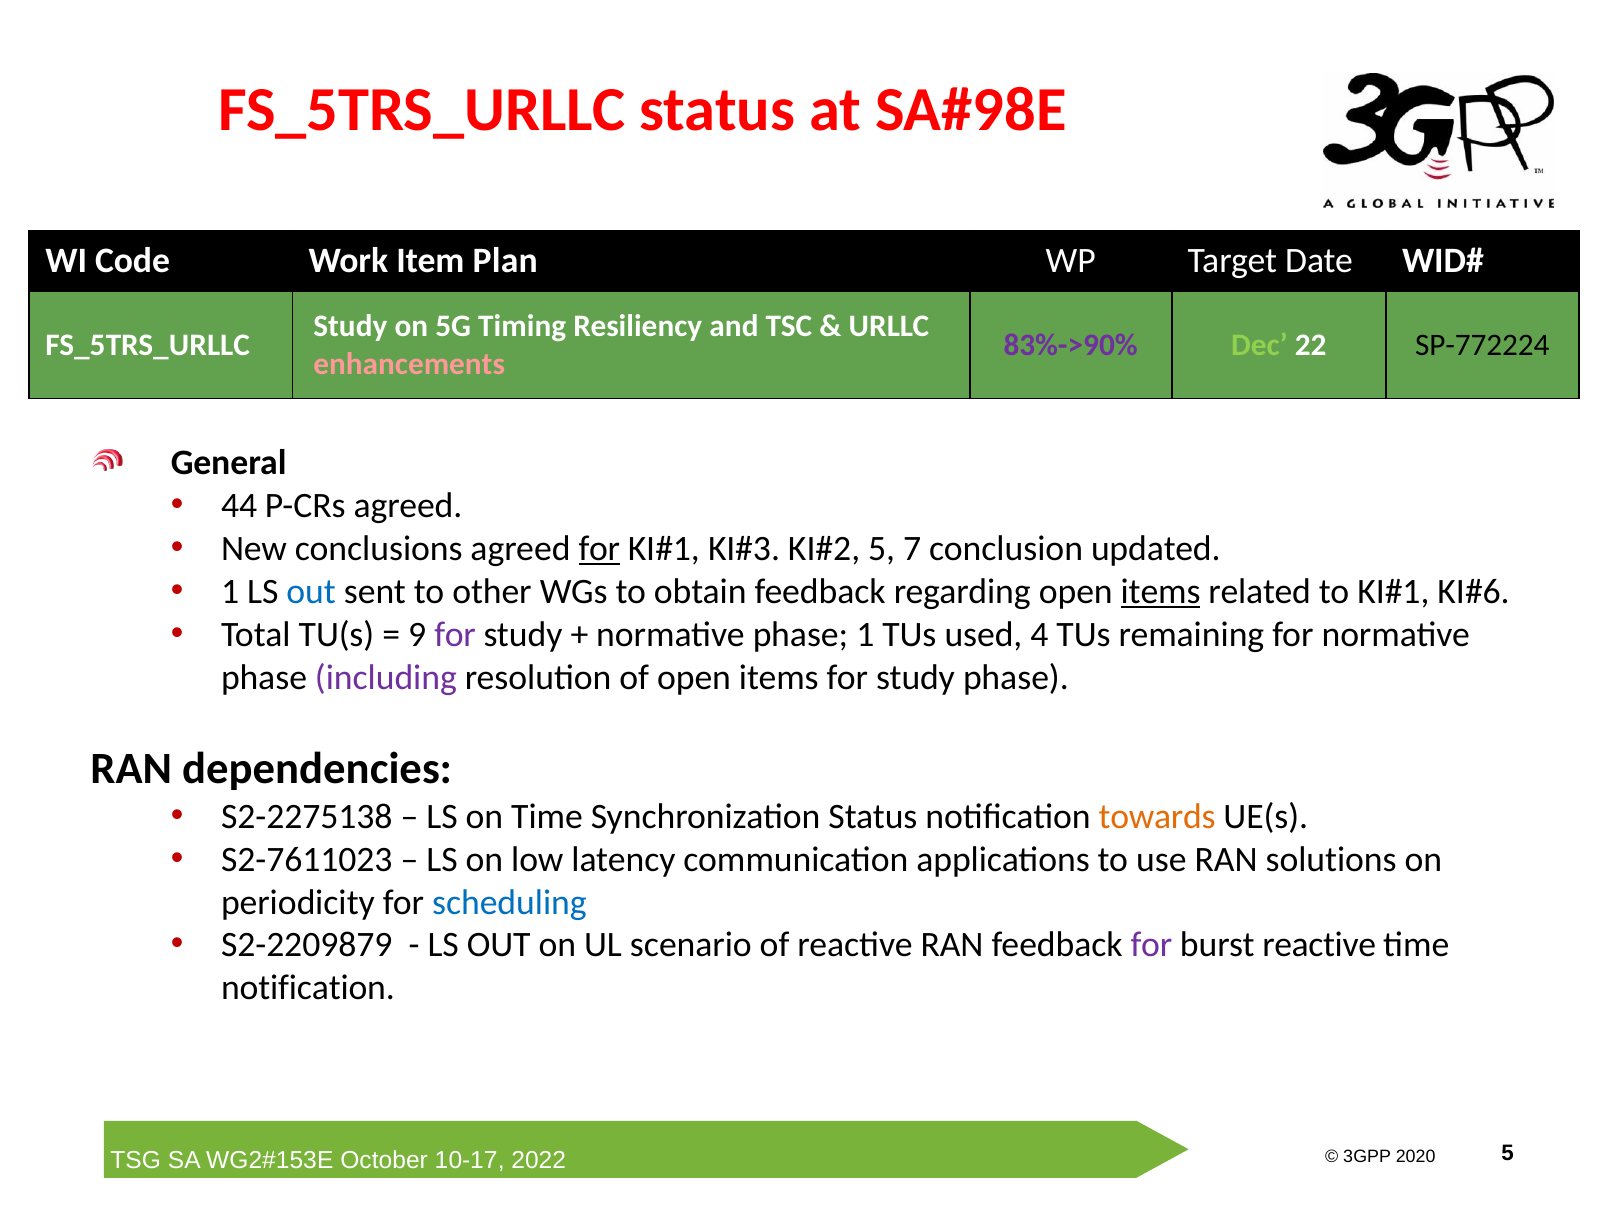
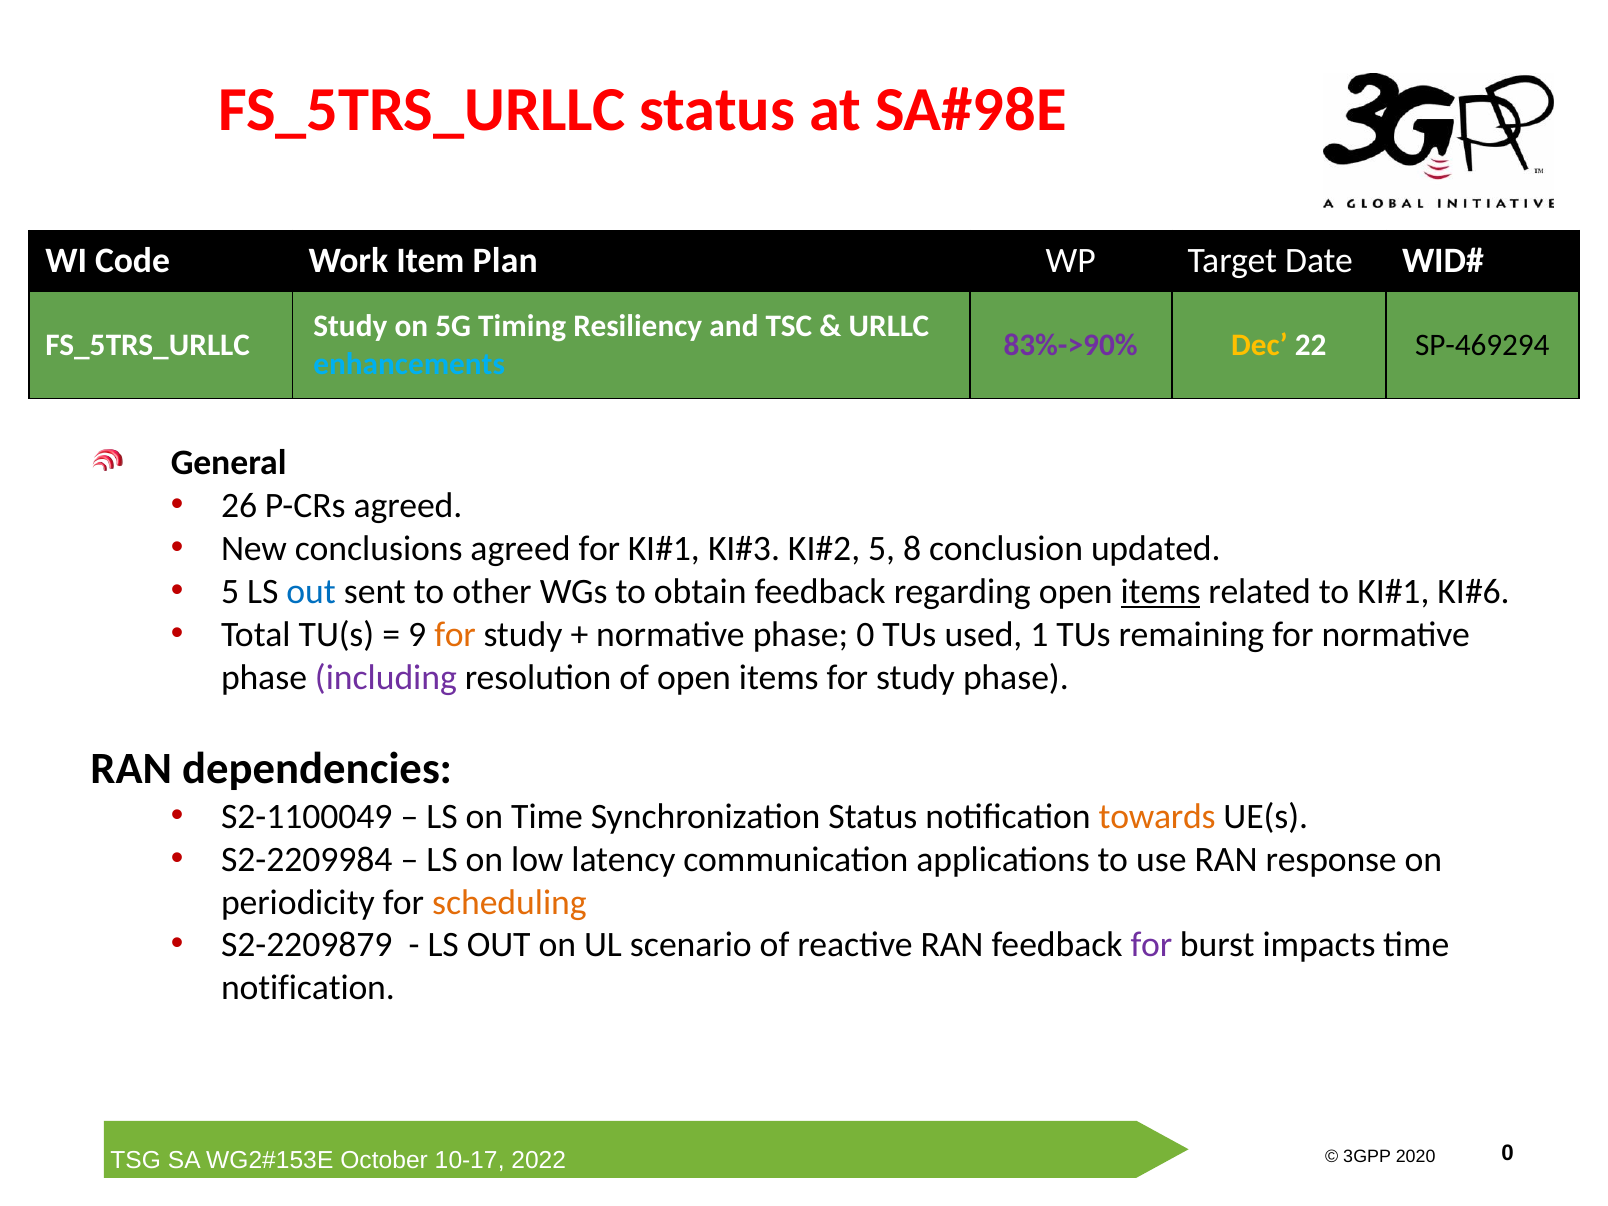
Dec colour: light green -> yellow
SP-772224: SP-772224 -> SP-469294
enhancements colour: pink -> light blue
44: 44 -> 26
for at (599, 549) underline: present -> none
7: 7 -> 8
1 at (230, 592): 1 -> 5
for at (455, 634) colour: purple -> orange
phase 1: 1 -> 0
4: 4 -> 1
S2-2275138: S2-2275138 -> S2-1100049
S2-7611023: S2-7611023 -> S2-2209984
solutions: solutions -> response
scheduling colour: blue -> orange
burst reactive: reactive -> impacts
5 at (1508, 1153): 5 -> 0
